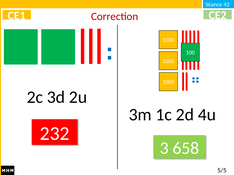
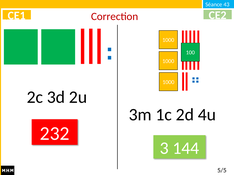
658: 658 -> 144
